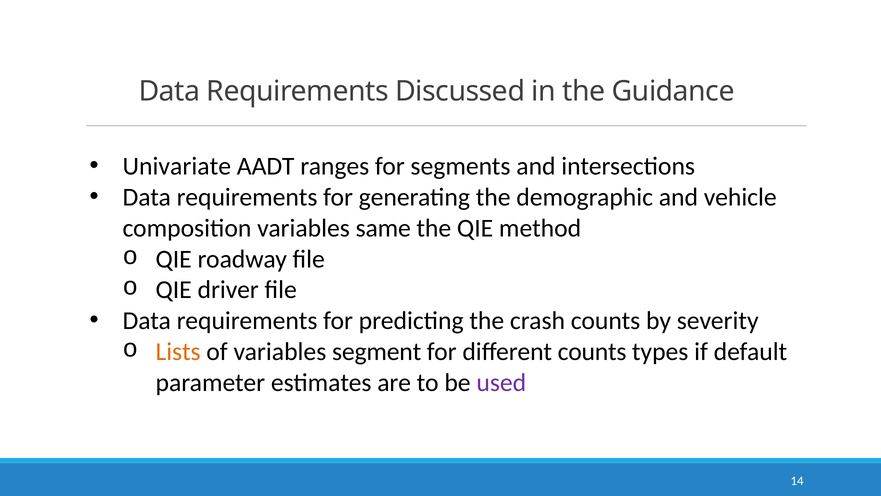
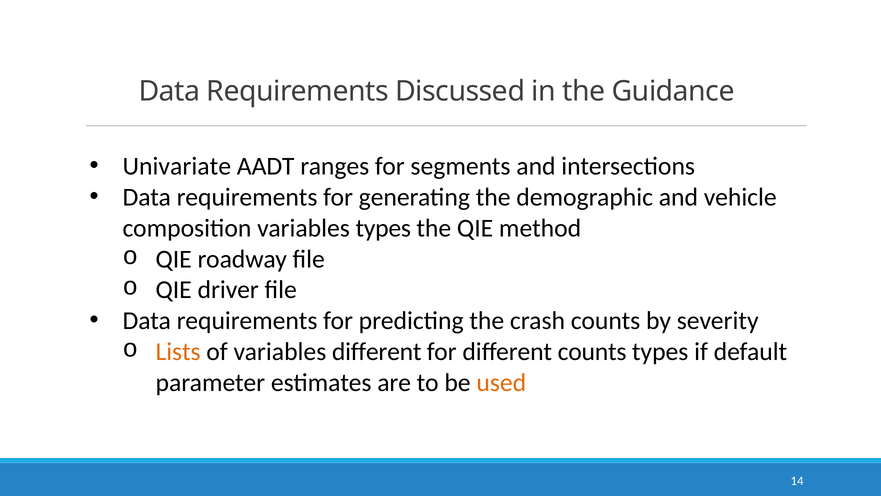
variables same: same -> types
variables segment: segment -> different
used colour: purple -> orange
